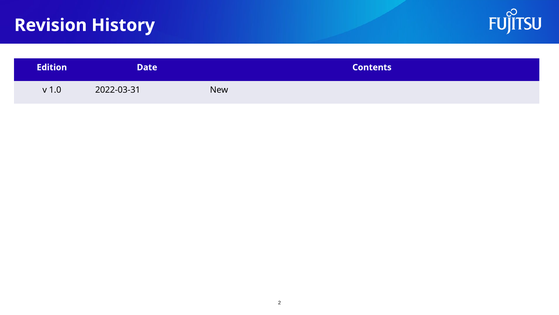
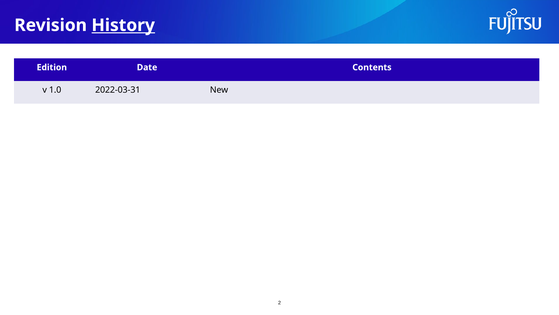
History underline: none -> present
